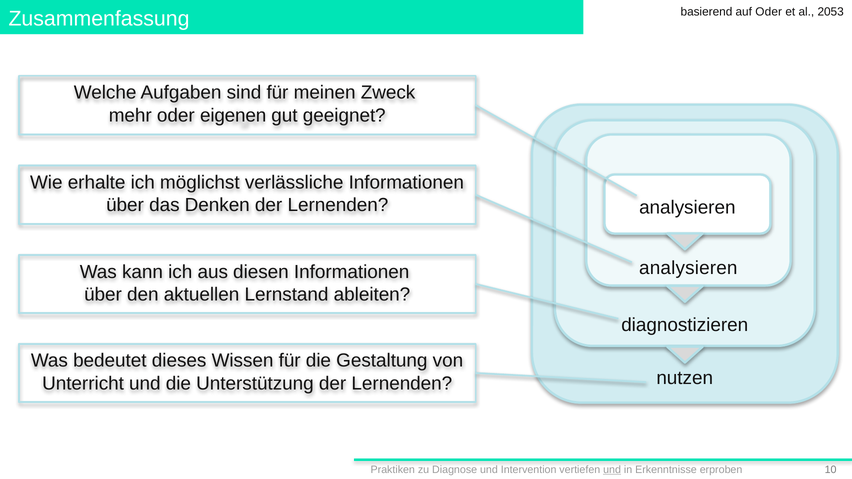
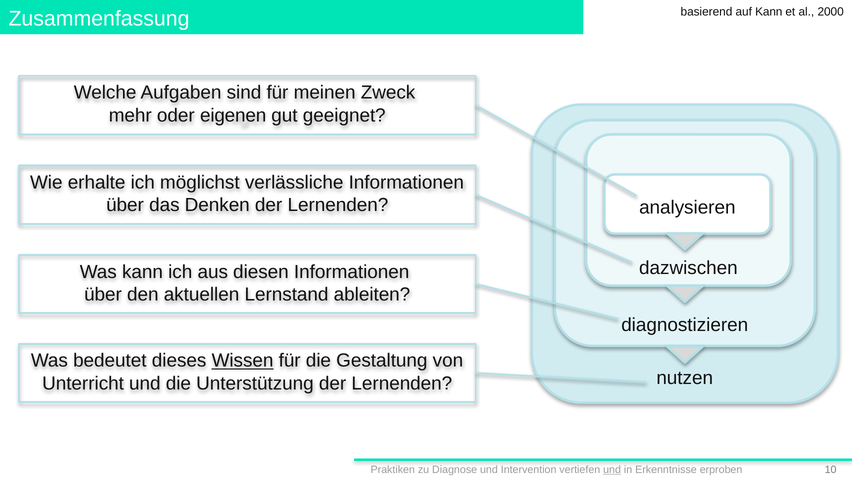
auf Oder: Oder -> Kann
2053: 2053 -> 2000
analysieren at (688, 268): analysieren -> dazwischen
Wissen underline: none -> present
